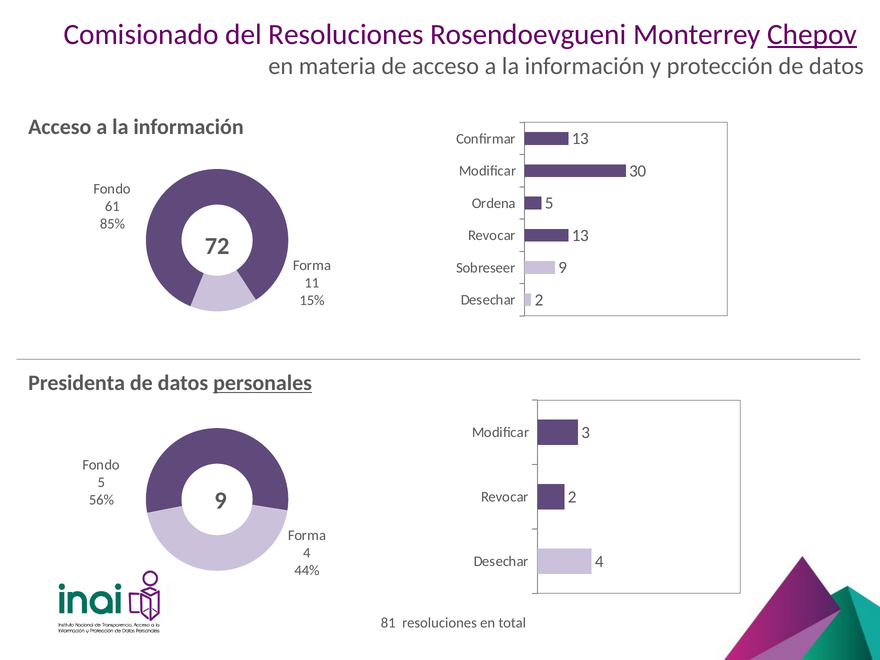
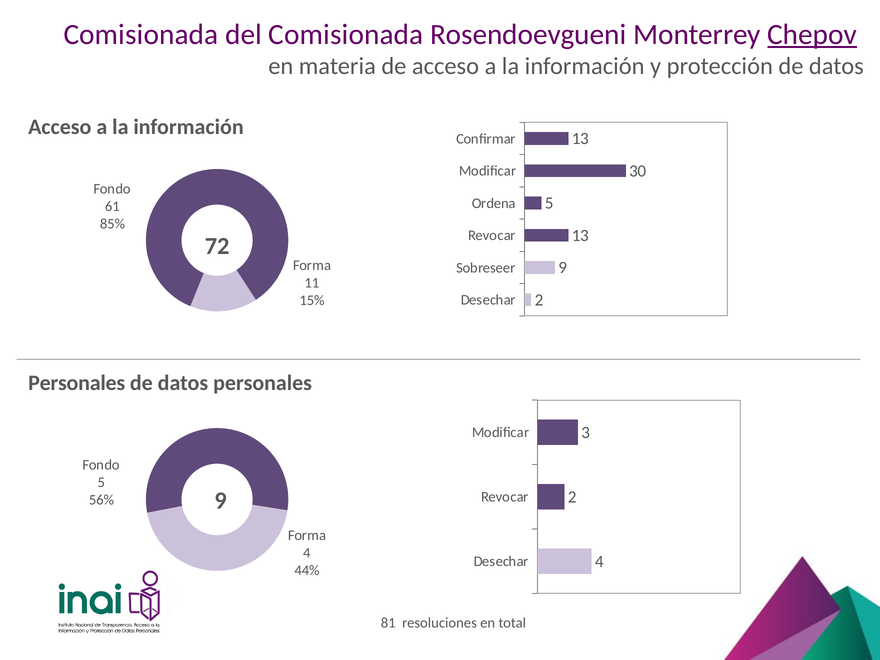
Comisionado at (141, 34): Comisionado -> Comisionada
del Resoluciones: Resoluciones -> Comisionada
Presidenta at (77, 383): Presidenta -> Personales
personales at (263, 383) underline: present -> none
